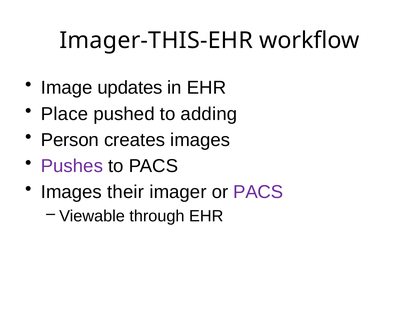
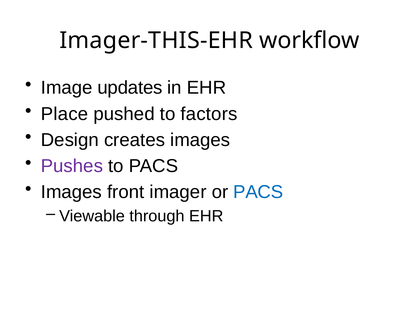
adding: adding -> factors
Person: Person -> Design
their: their -> front
PACS at (258, 192) colour: purple -> blue
